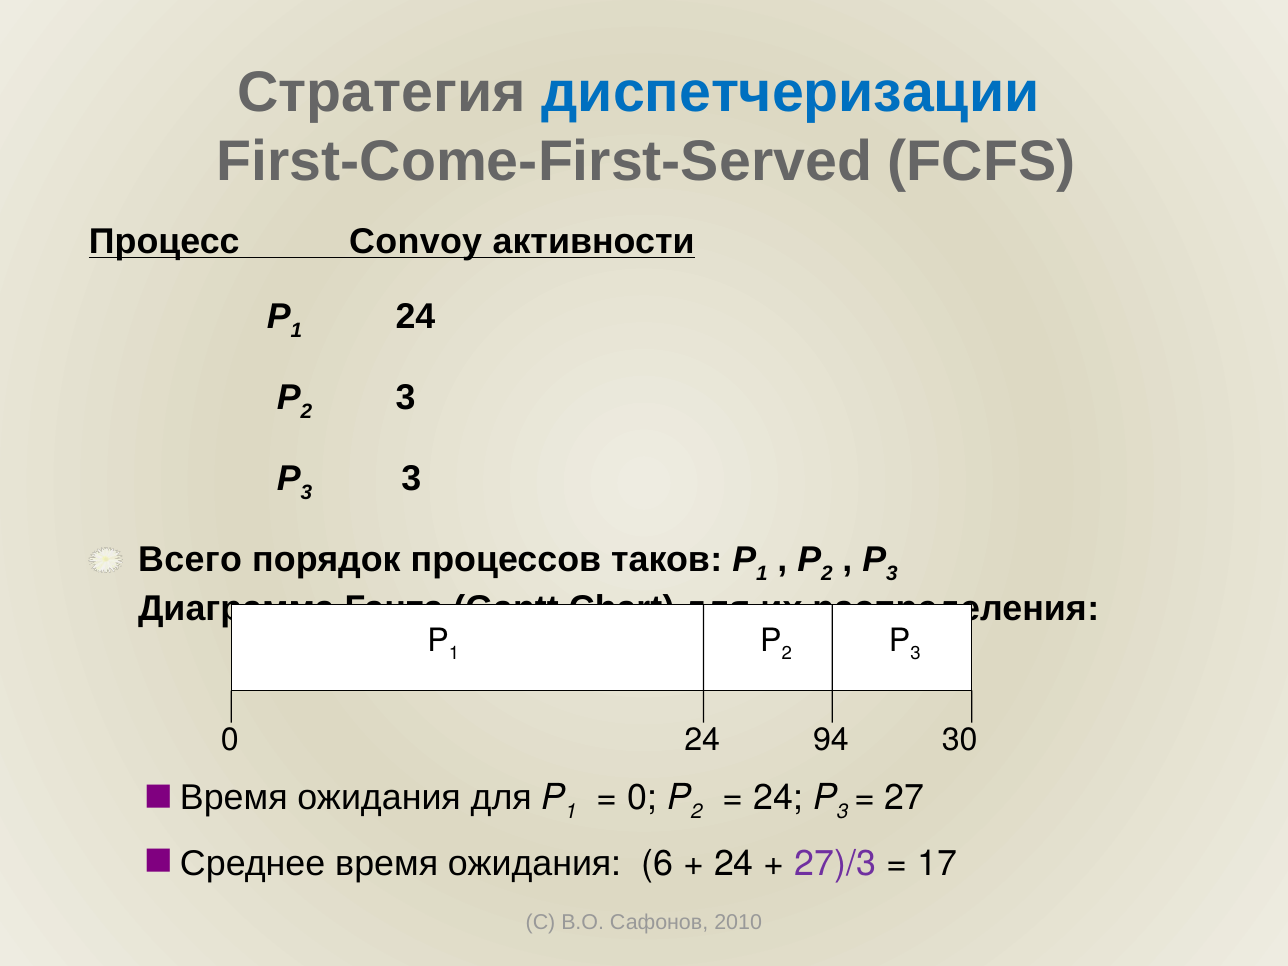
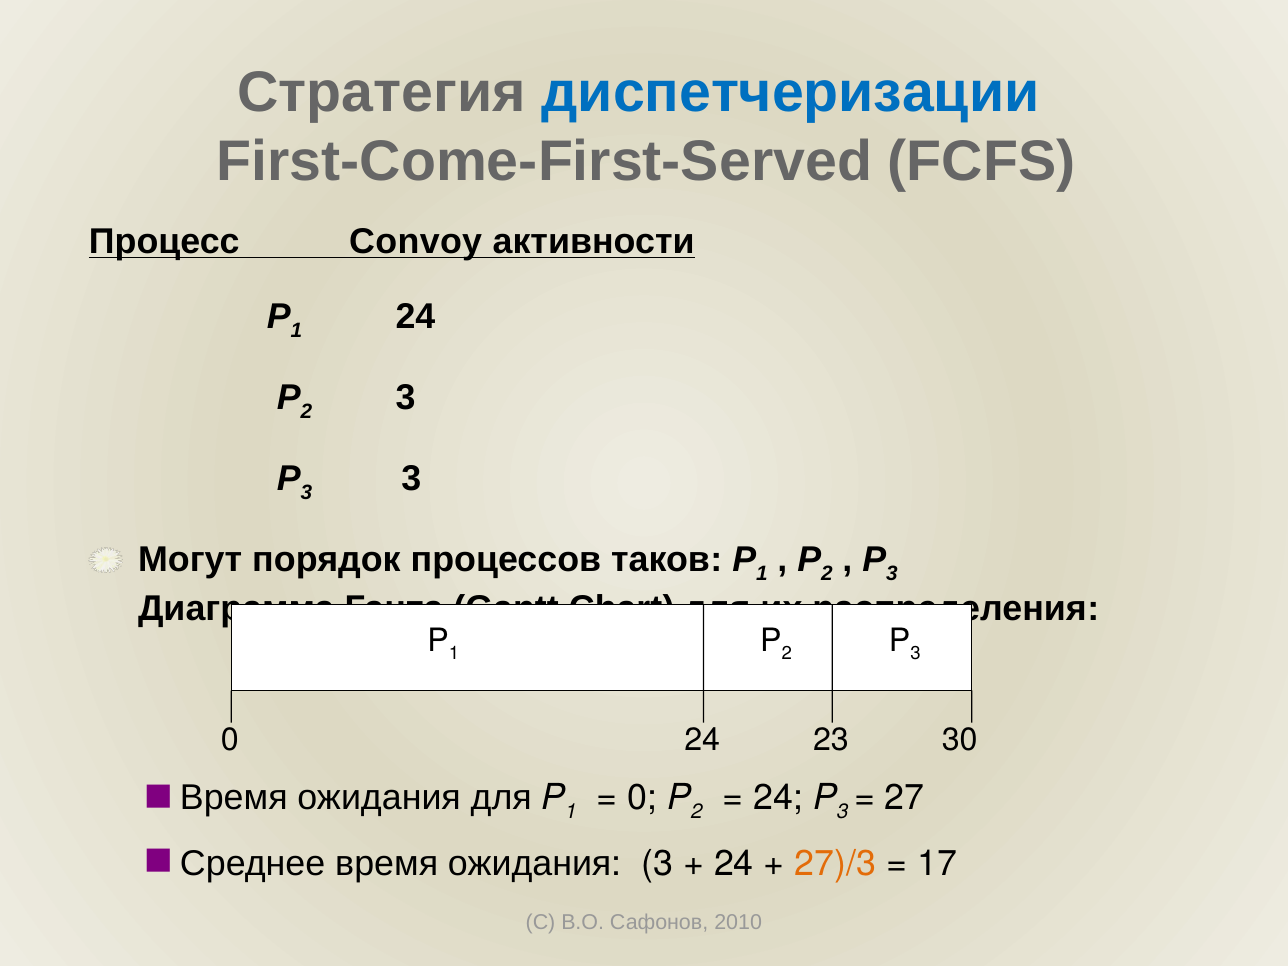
Всего: Всего -> Могут
94: 94 -> 23
ожидания 6: 6 -> 3
27)/3 colour: purple -> orange
